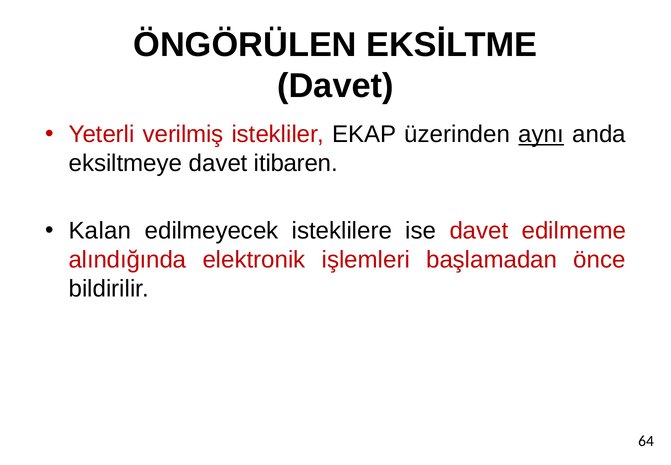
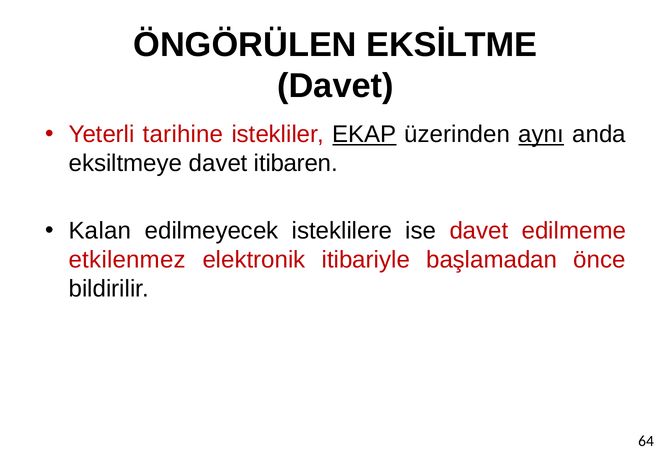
verilmiş: verilmiş -> tarihine
EKAP underline: none -> present
alındığında: alındığında -> etkilenmez
işlemleri: işlemleri -> itibariyle
